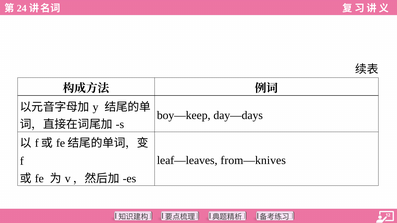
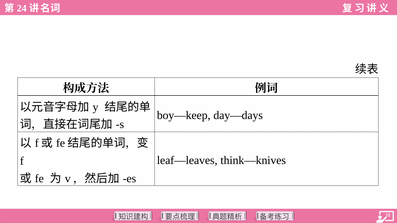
from—knives: from—knives -> think—knives
